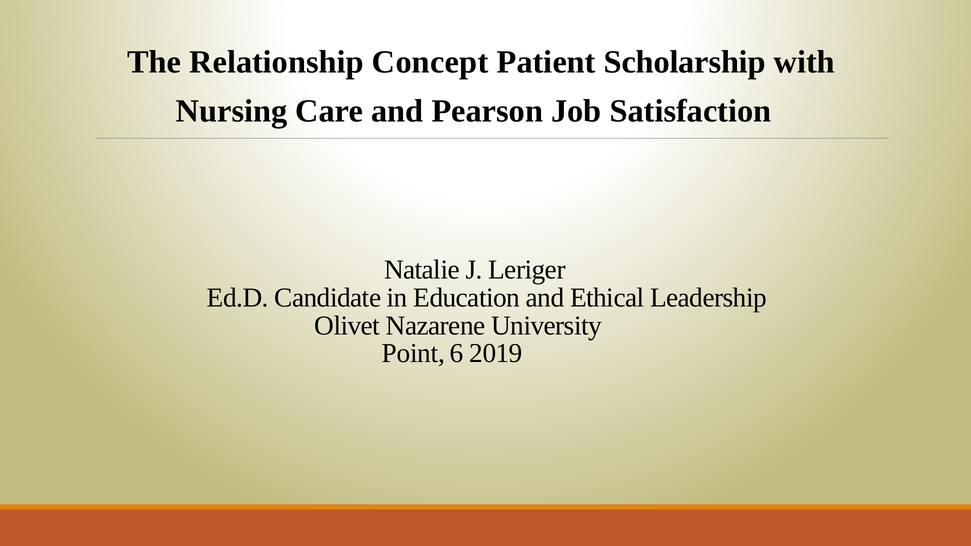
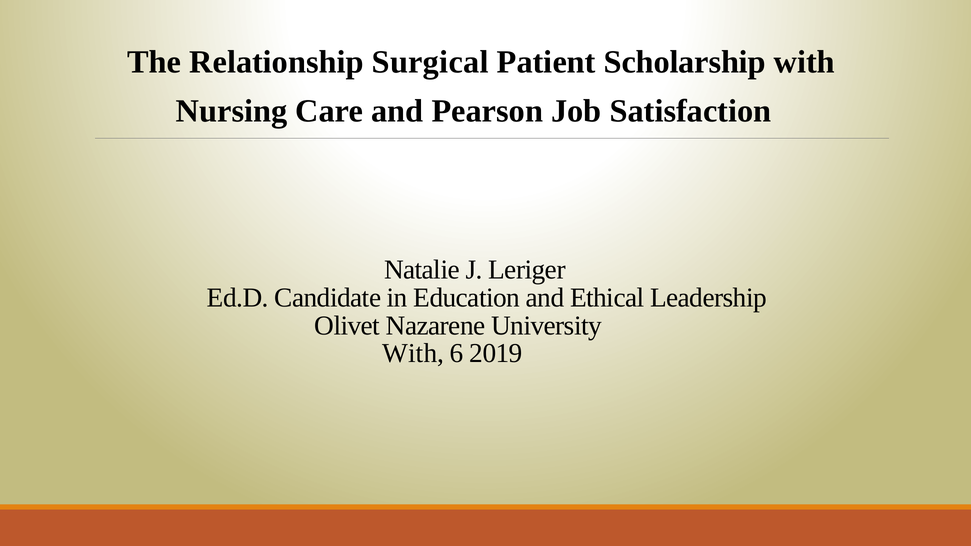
Concept: Concept -> Surgical
Point at (413, 354): Point -> With
